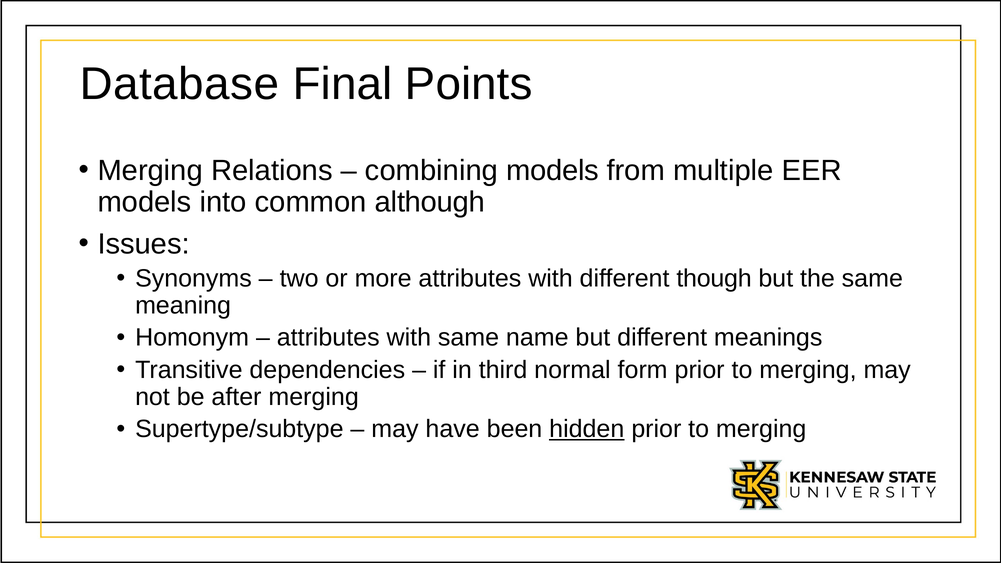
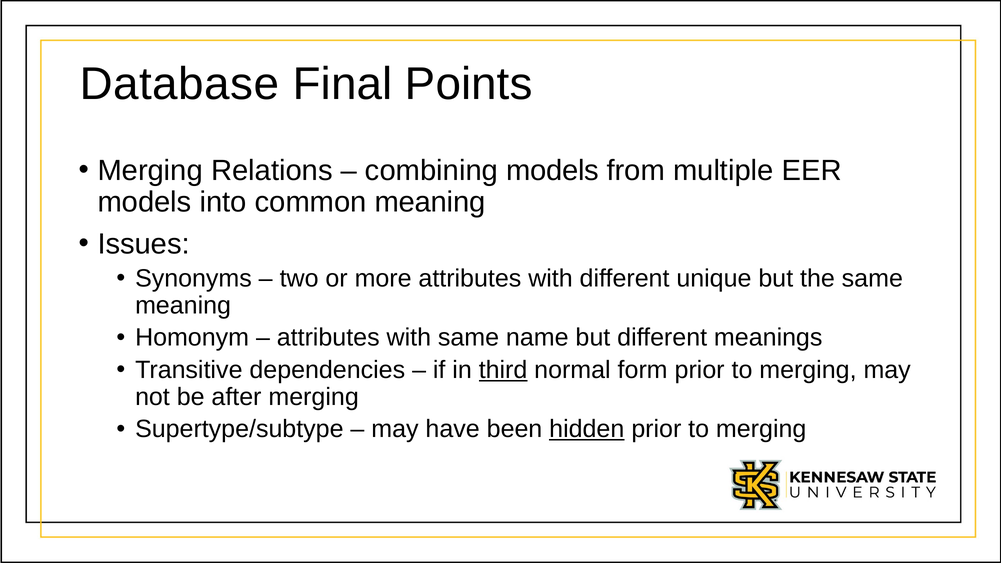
common although: although -> meaning
though: though -> unique
third underline: none -> present
